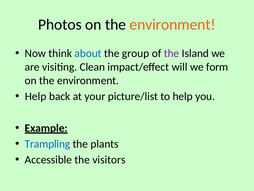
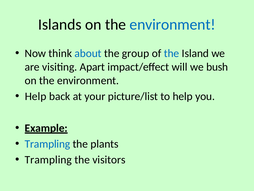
Photos: Photos -> Islands
environment at (173, 25) colour: orange -> blue
the at (172, 53) colour: purple -> blue
Clean: Clean -> Apart
form: form -> bush
Accessible at (48, 159): Accessible -> Trampling
